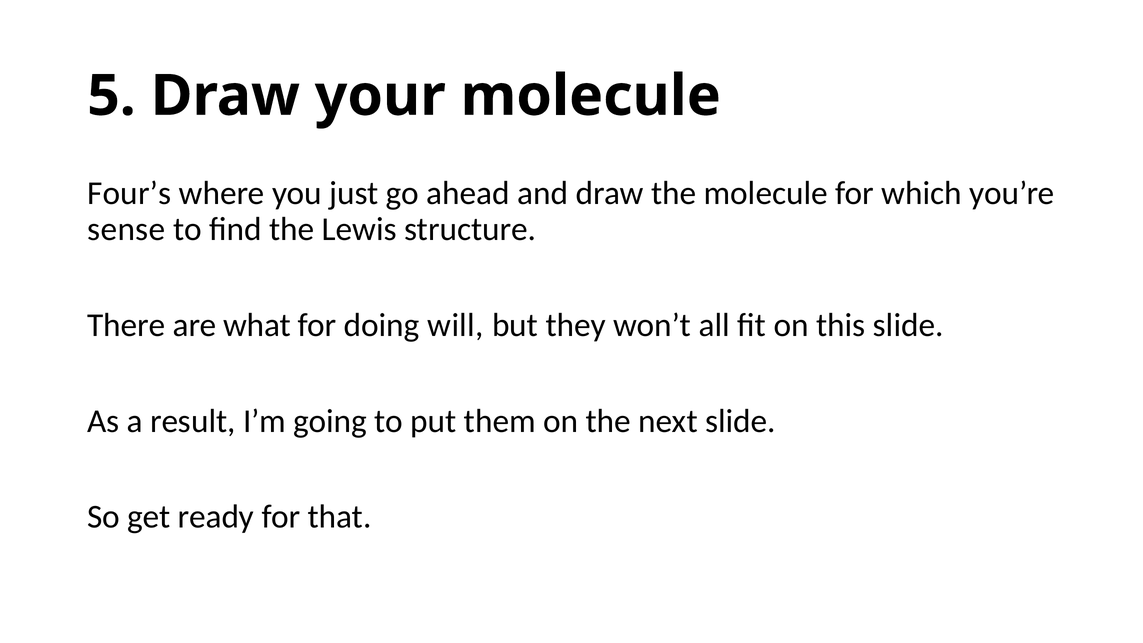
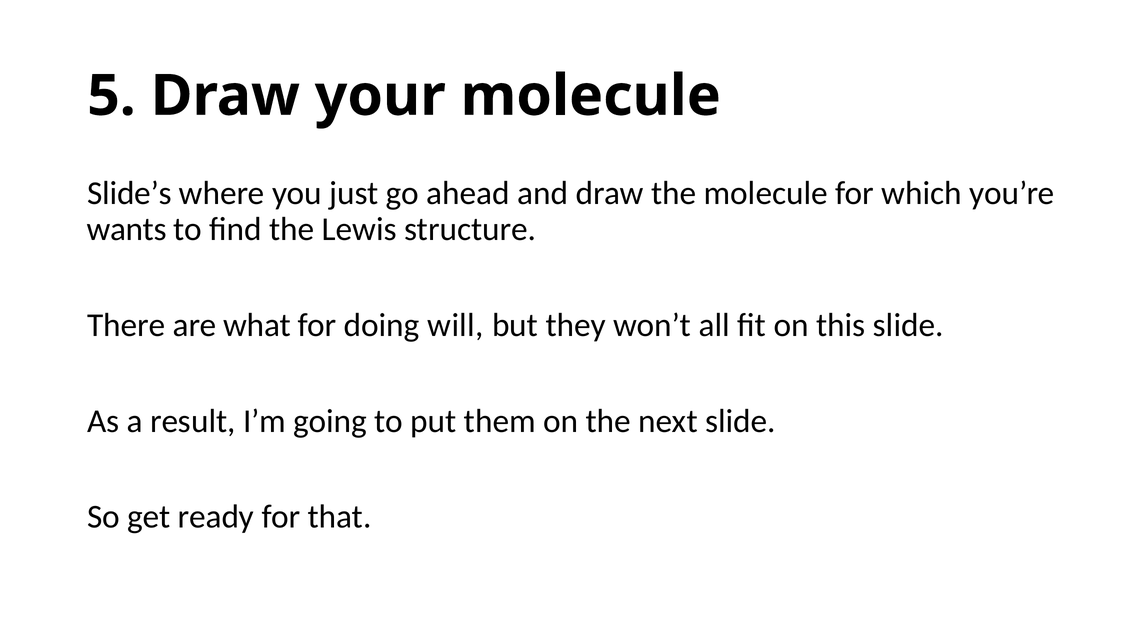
Four’s: Four’s -> Slide’s
sense: sense -> wants
